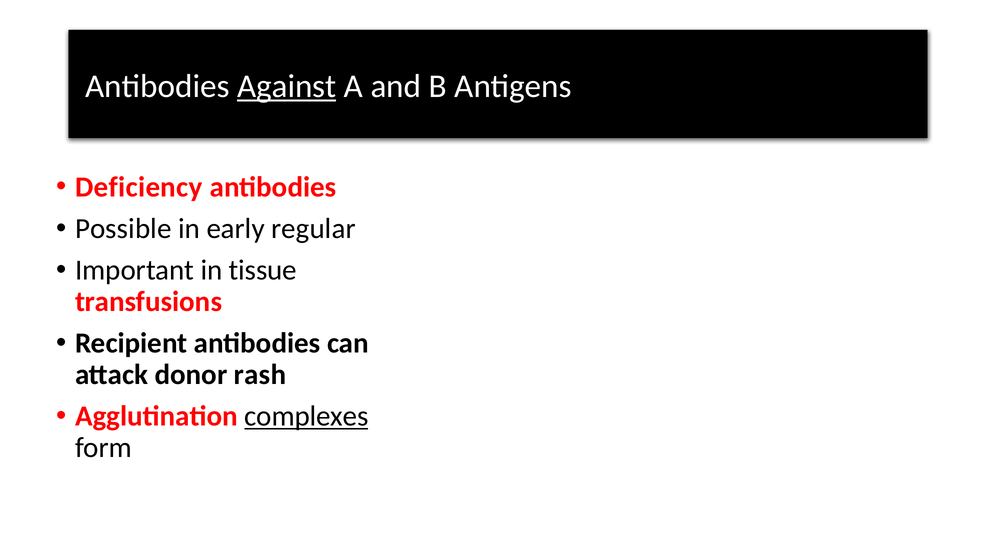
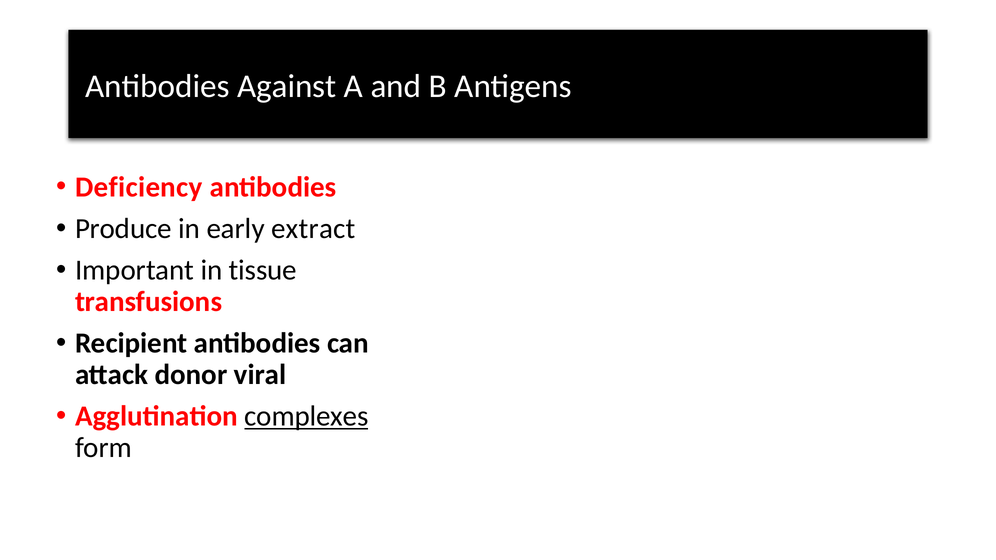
Against underline: present -> none
Possible: Possible -> Produce
regular: regular -> extract
rash: rash -> viral
